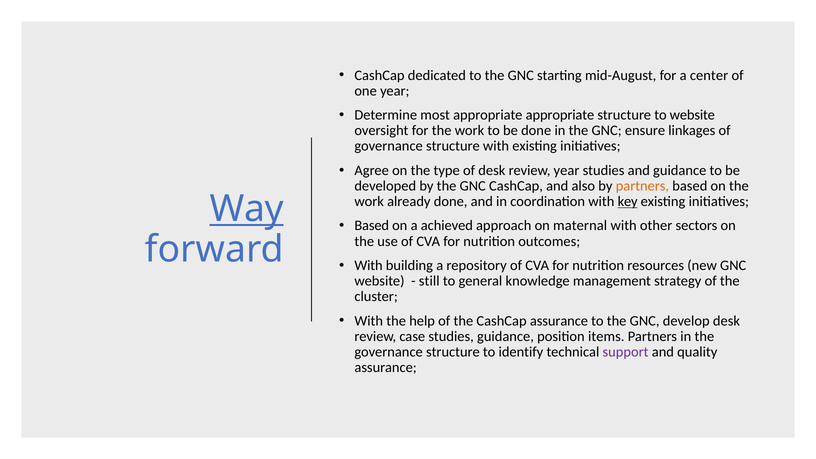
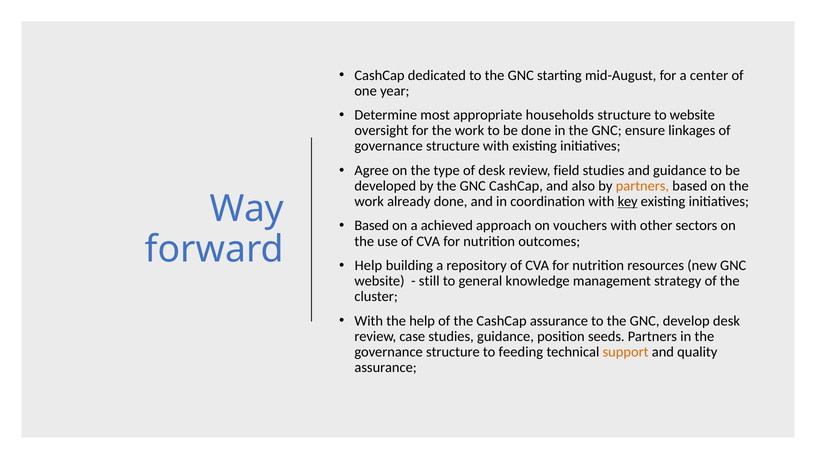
appropriate appropriate: appropriate -> households
review year: year -> field
Way underline: present -> none
maternal: maternal -> vouchers
With at (369, 265): With -> Help
items: items -> seeds
identify: identify -> feeding
support colour: purple -> orange
